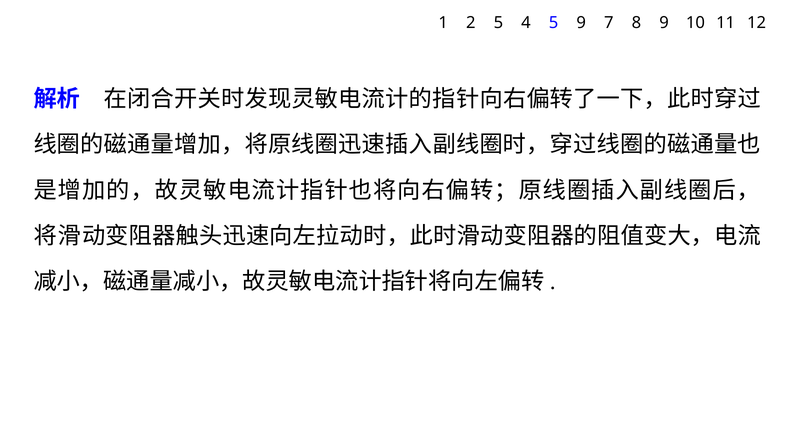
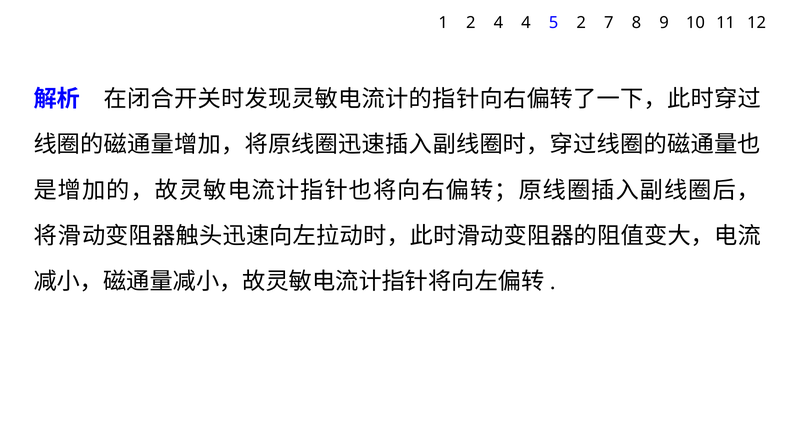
2 5: 5 -> 4
5 9: 9 -> 2
